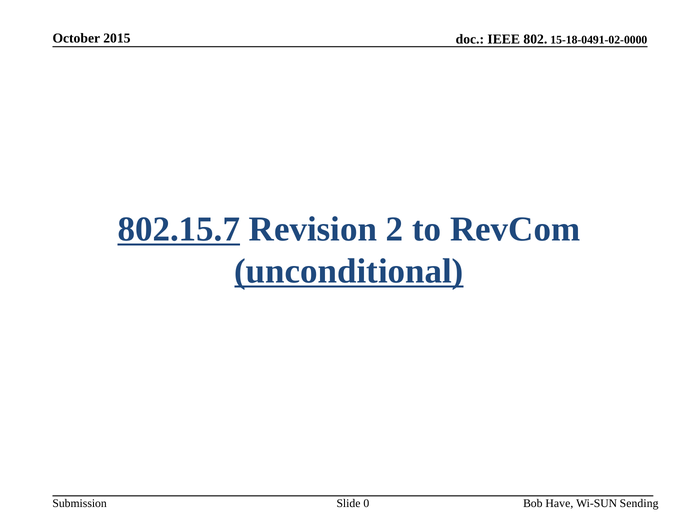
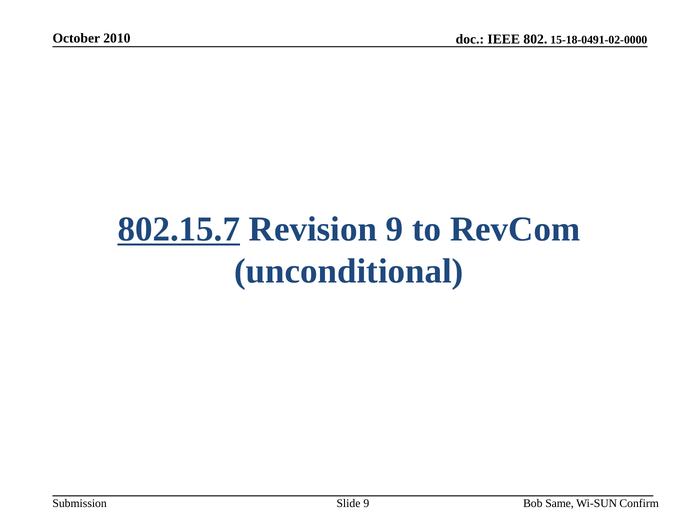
2015: 2015 -> 2010
Revision 2: 2 -> 9
unconditional underline: present -> none
Slide 0: 0 -> 9
Have: Have -> Same
Sending: Sending -> Confirm
